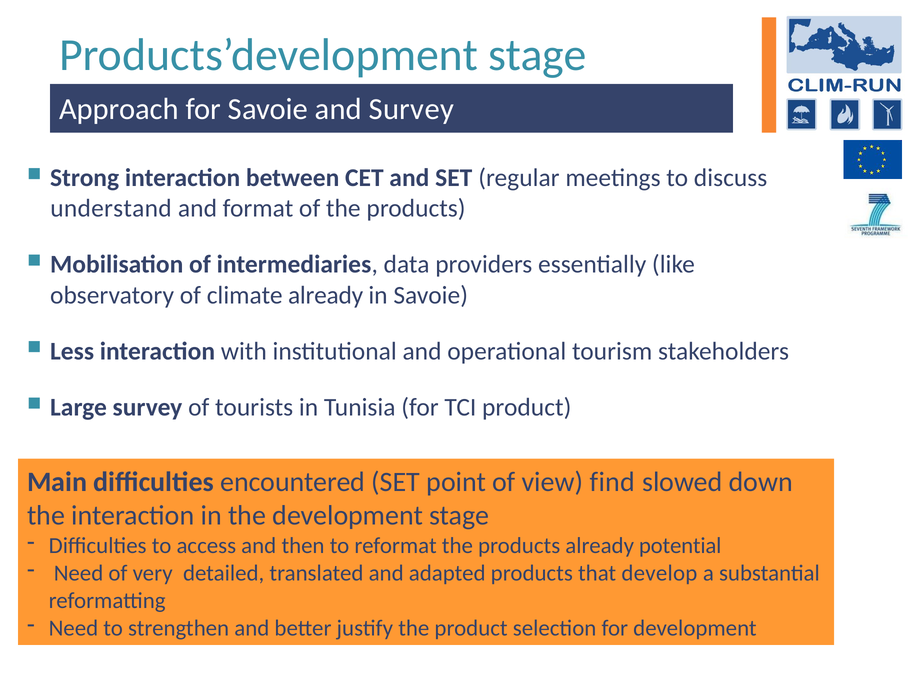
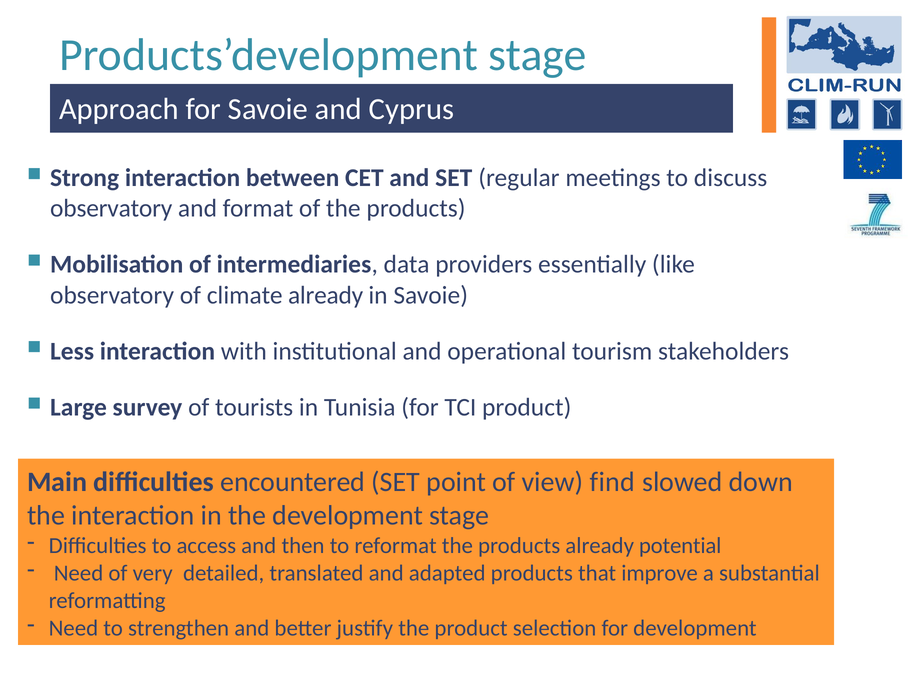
and Survey: Survey -> Cyprus
understand at (111, 208): understand -> observatory
develop: develop -> improve
